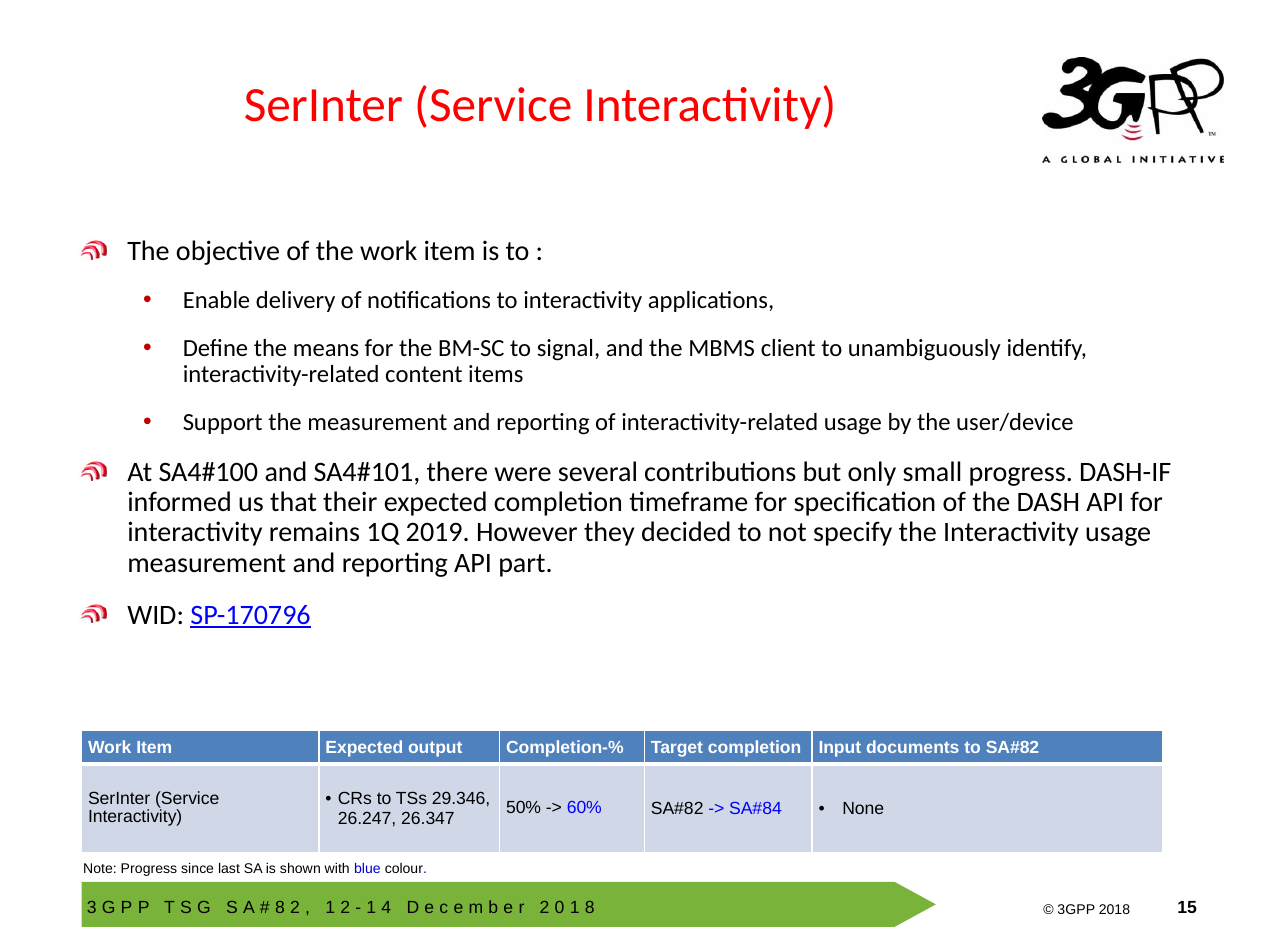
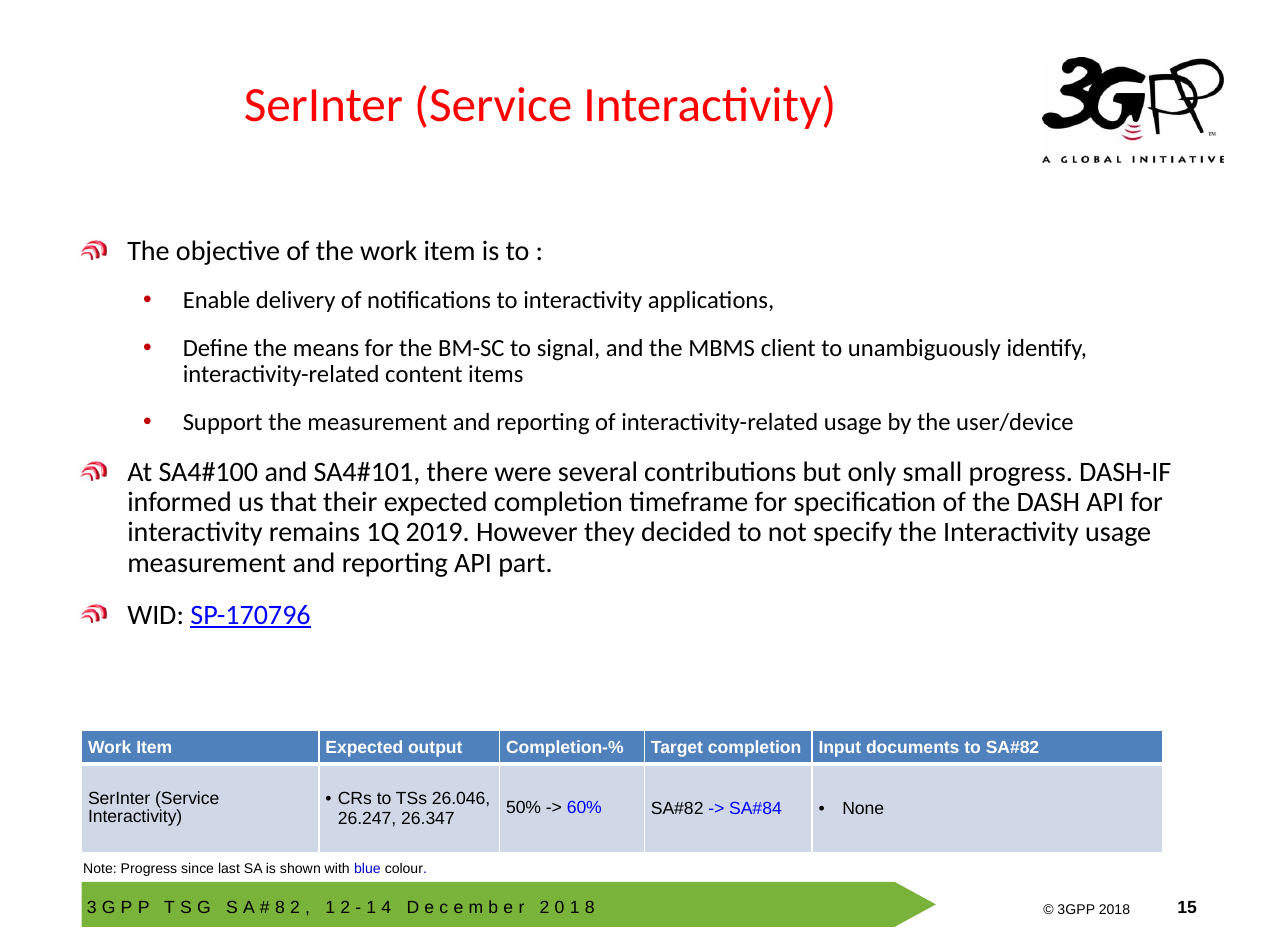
29.346: 29.346 -> 26.046
